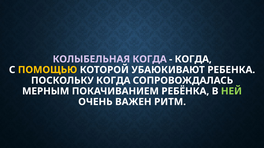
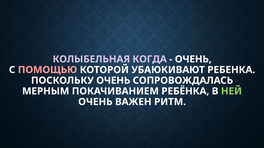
КОГДА at (193, 59): КОГДА -> ОЧЕНЬ
ПОМОЩЬЮ colour: yellow -> pink
ПОСКОЛЬКУ КОГДА: КОГДА -> ОЧЕНЬ
